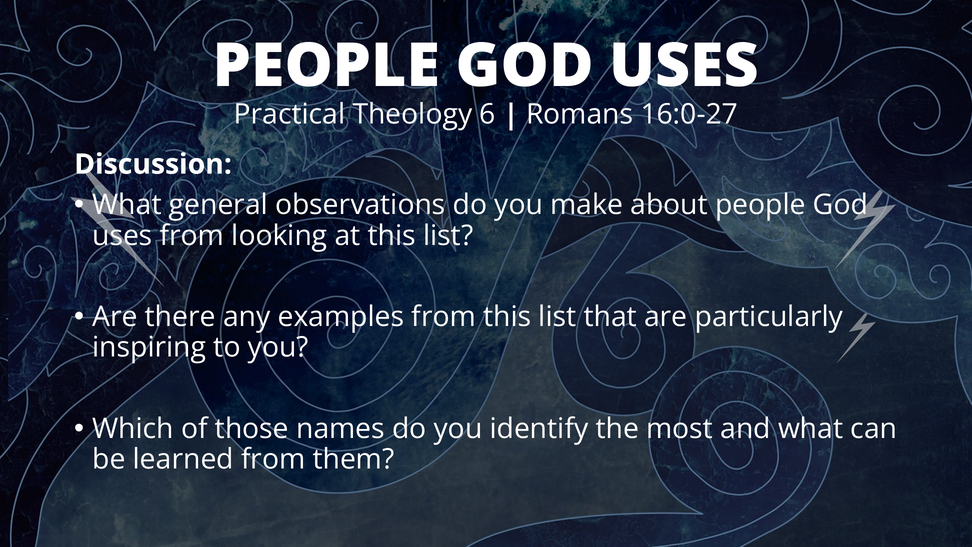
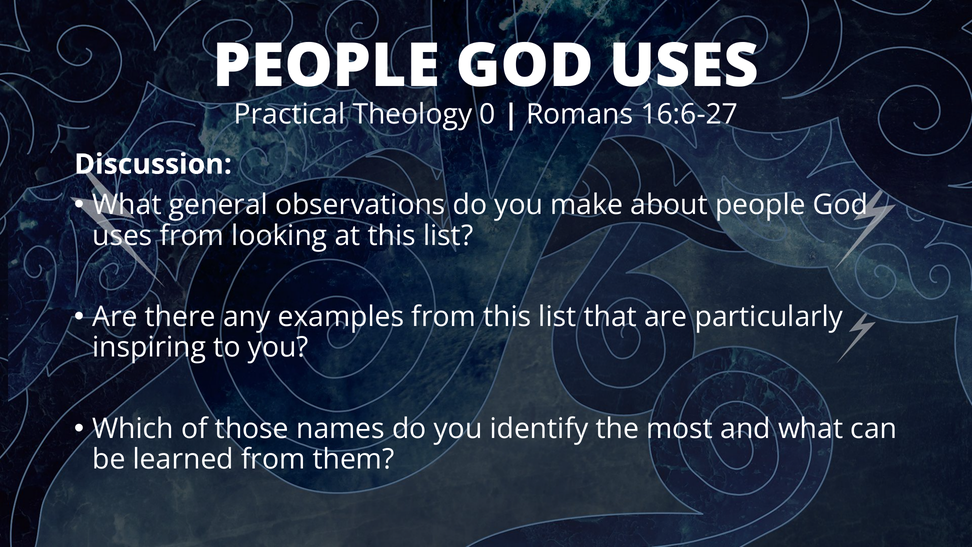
6: 6 -> 0
16:0-27: 16:0-27 -> 16:6-27
